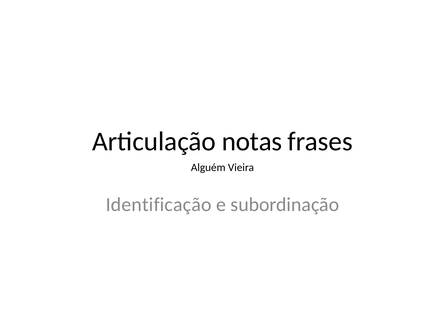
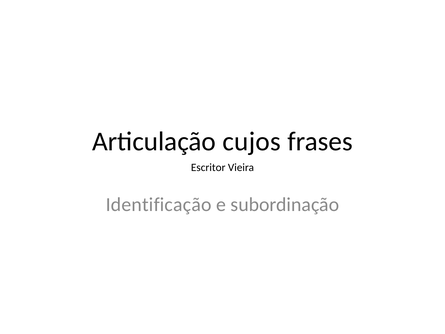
notas: notas -> cujos
Alguém: Alguém -> Escritor
